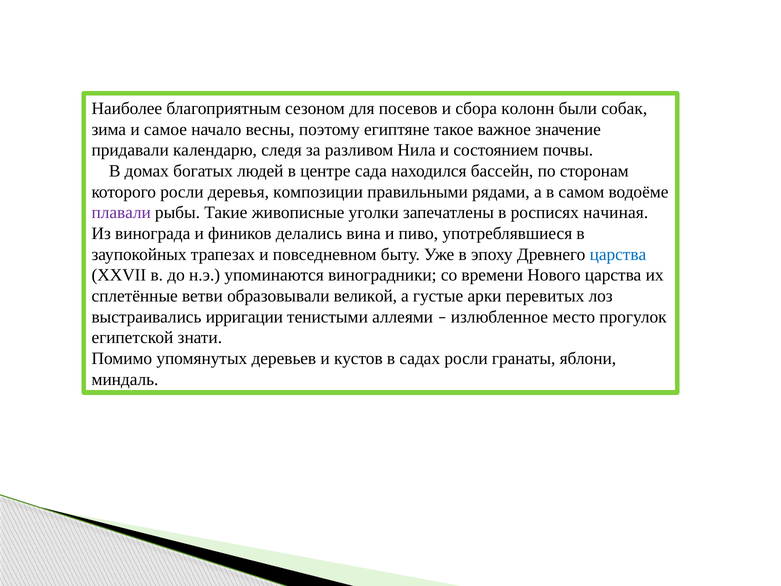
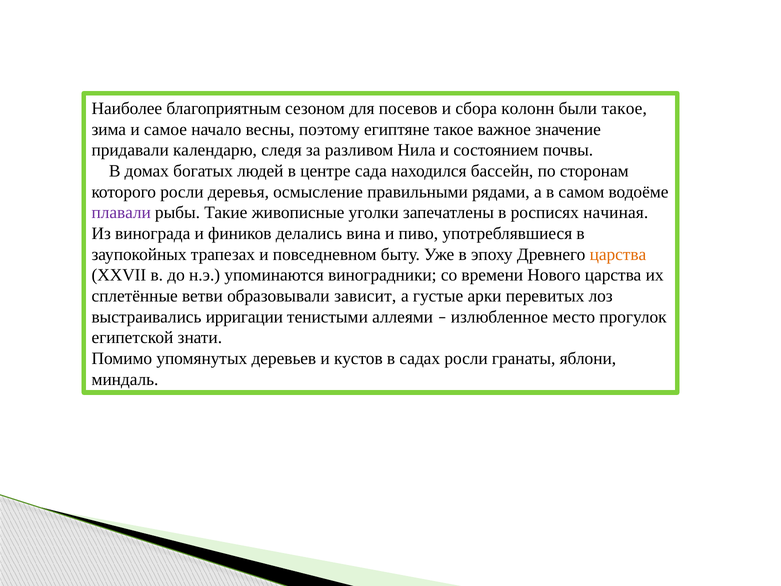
были собак: собак -> такое
композиции: композиции -> осмысление
царства at (618, 254) colour: blue -> orange
великой: великой -> зависит
